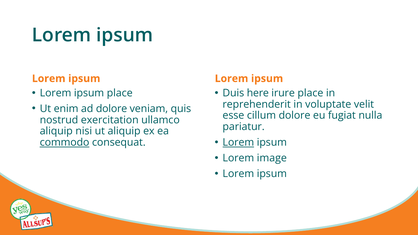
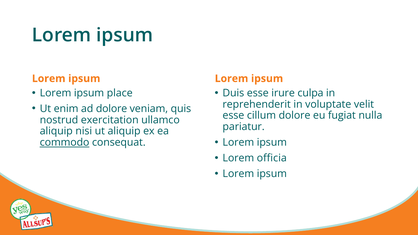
Duis here: here -> esse
irure place: place -> culpa
Lorem at (238, 143) underline: present -> none
image: image -> officia
